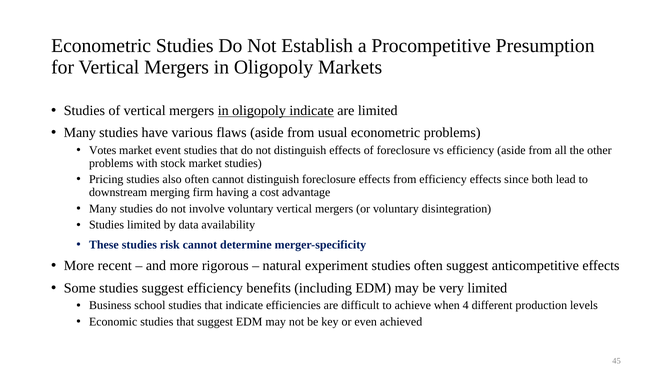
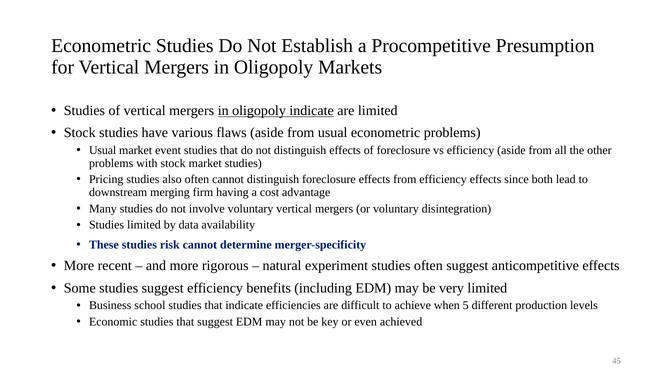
Many at (80, 133): Many -> Stock
Votes at (103, 150): Votes -> Usual
4: 4 -> 5
